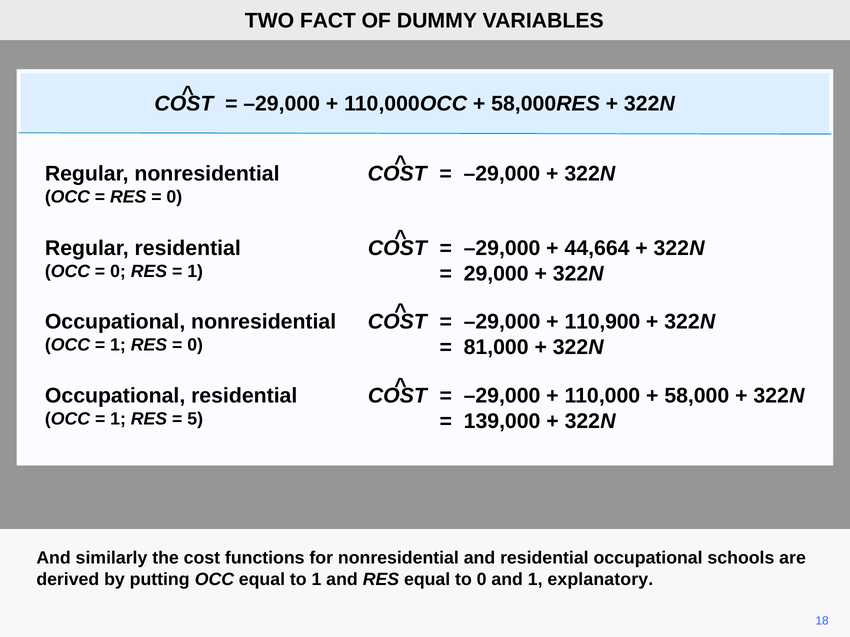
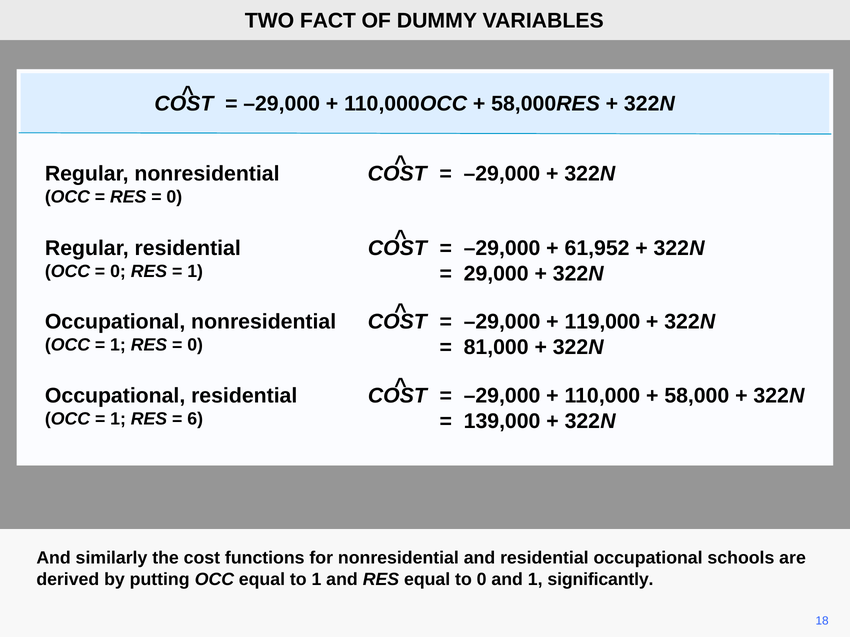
44,664: 44,664 -> 61,952
110,900: 110,900 -> 119,000
5: 5 -> 6
explanatory: explanatory -> significantly
